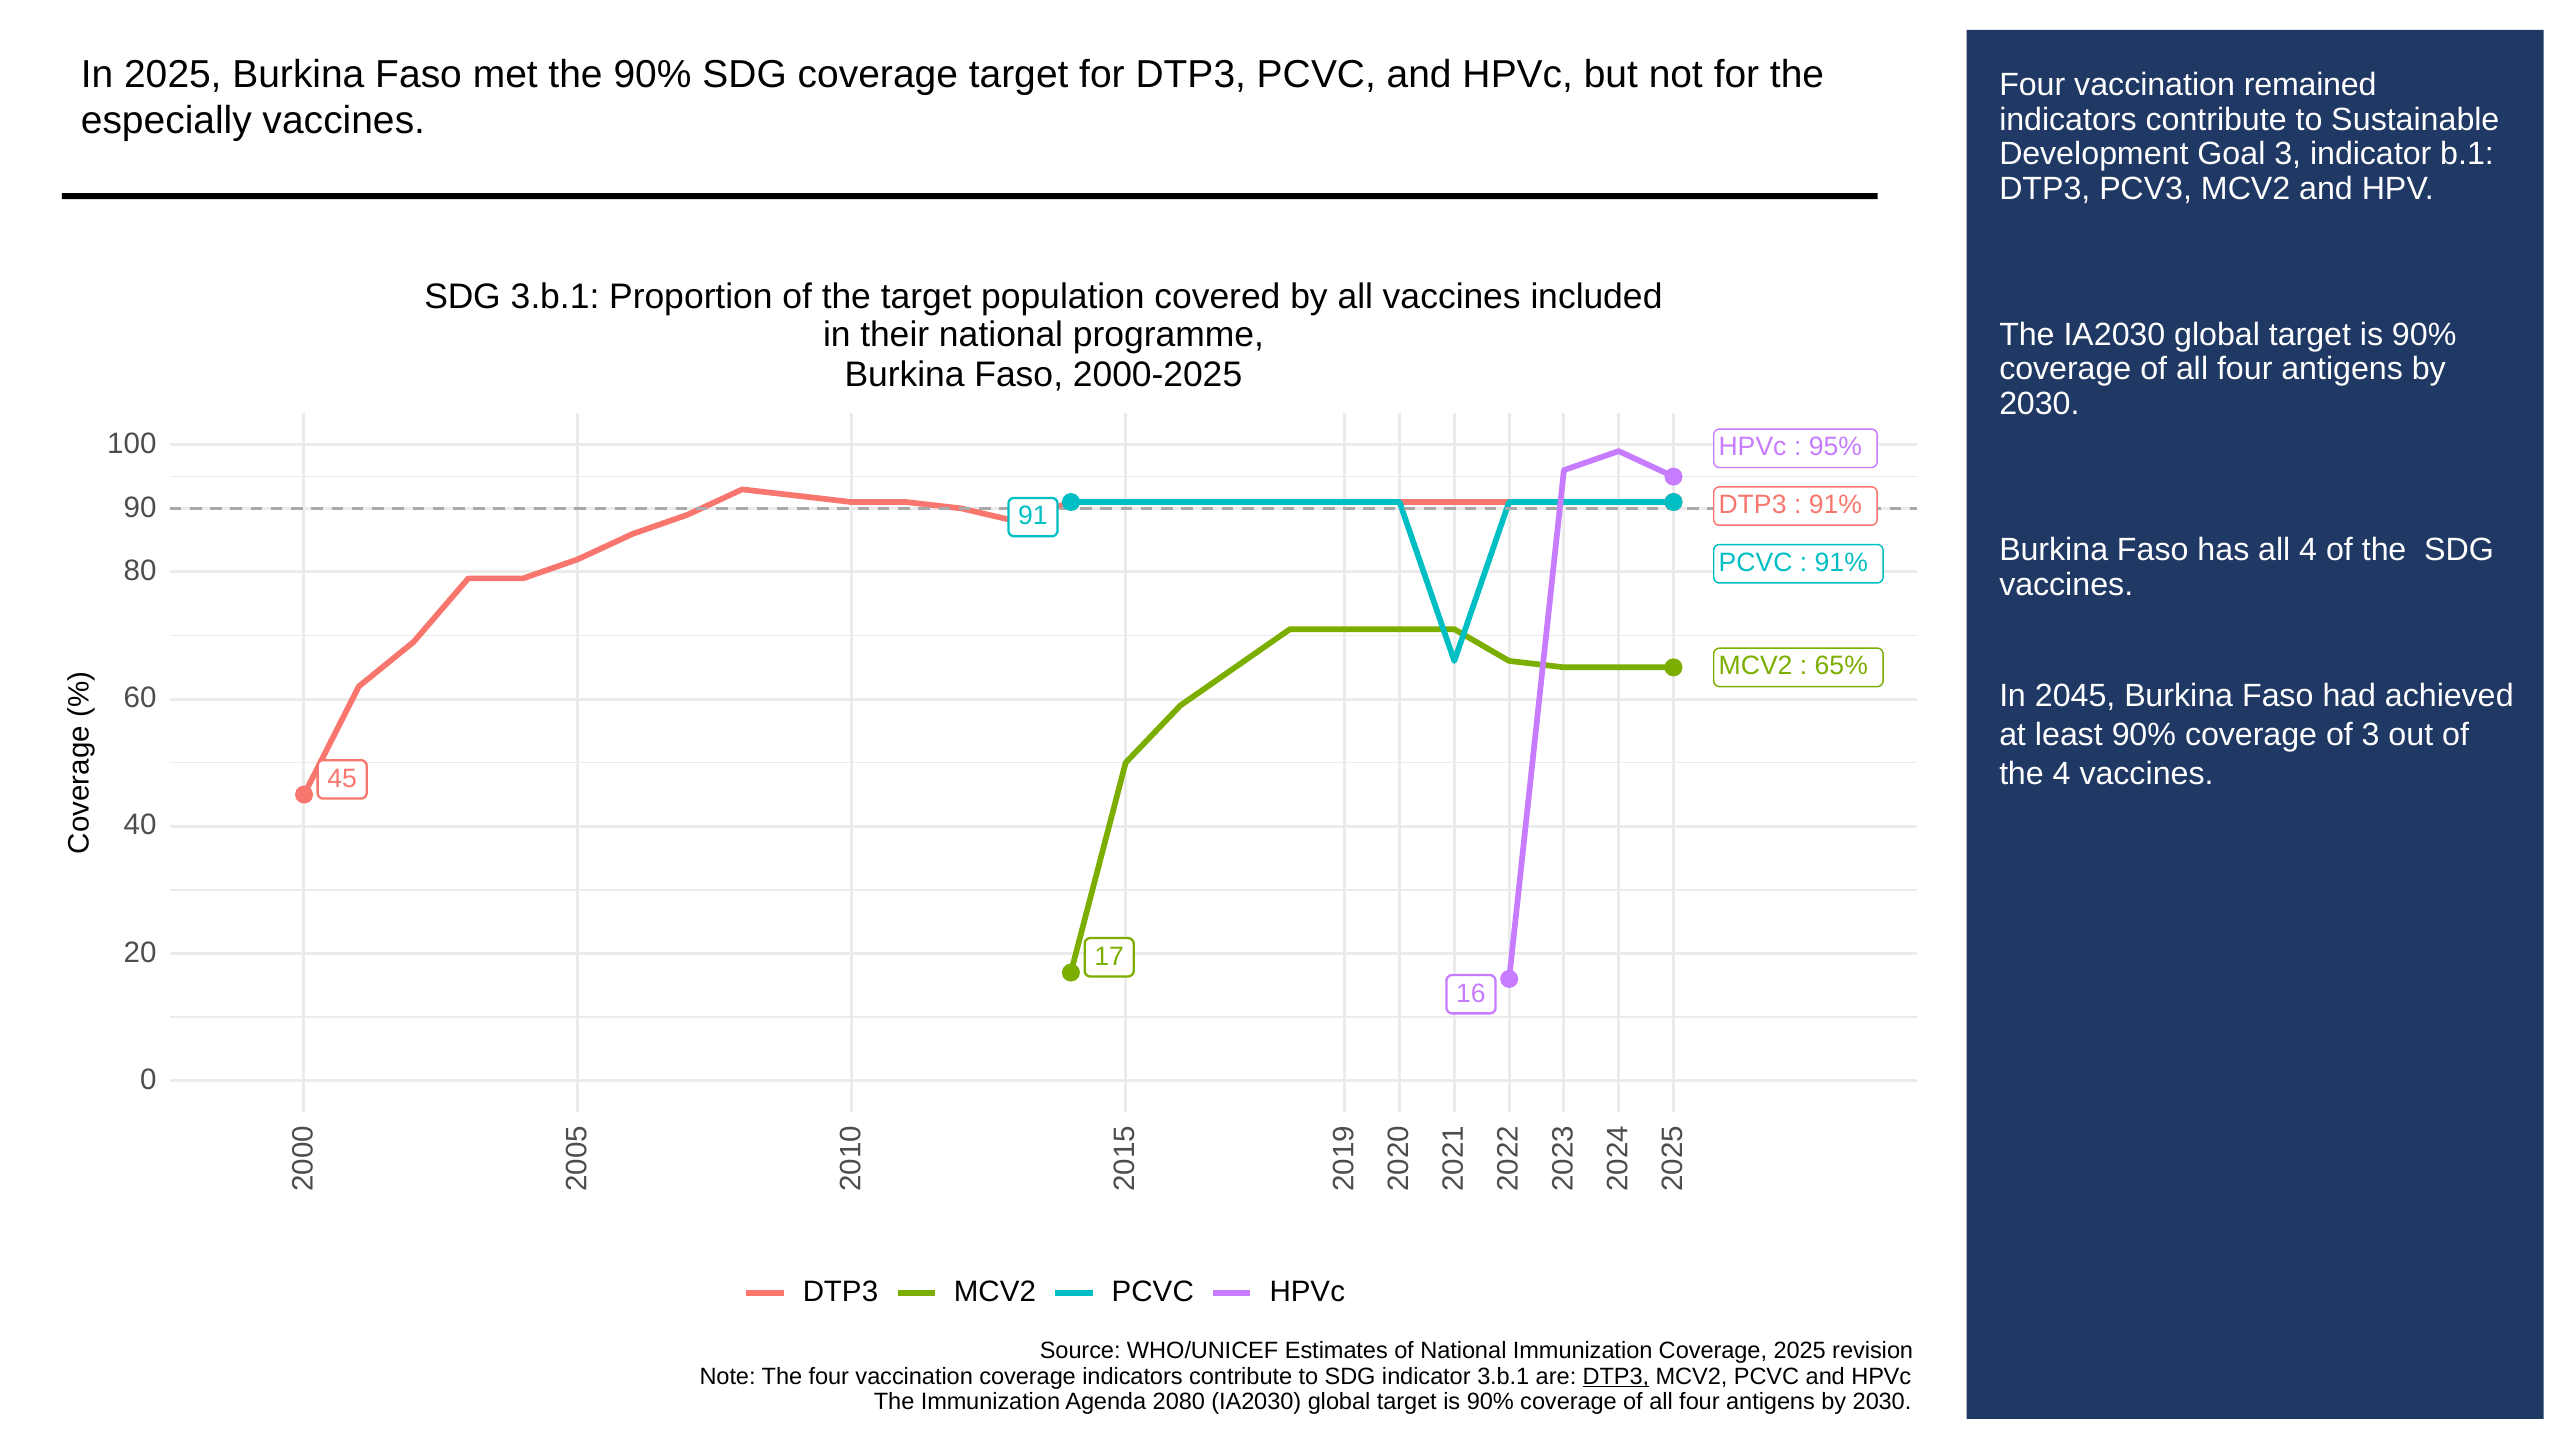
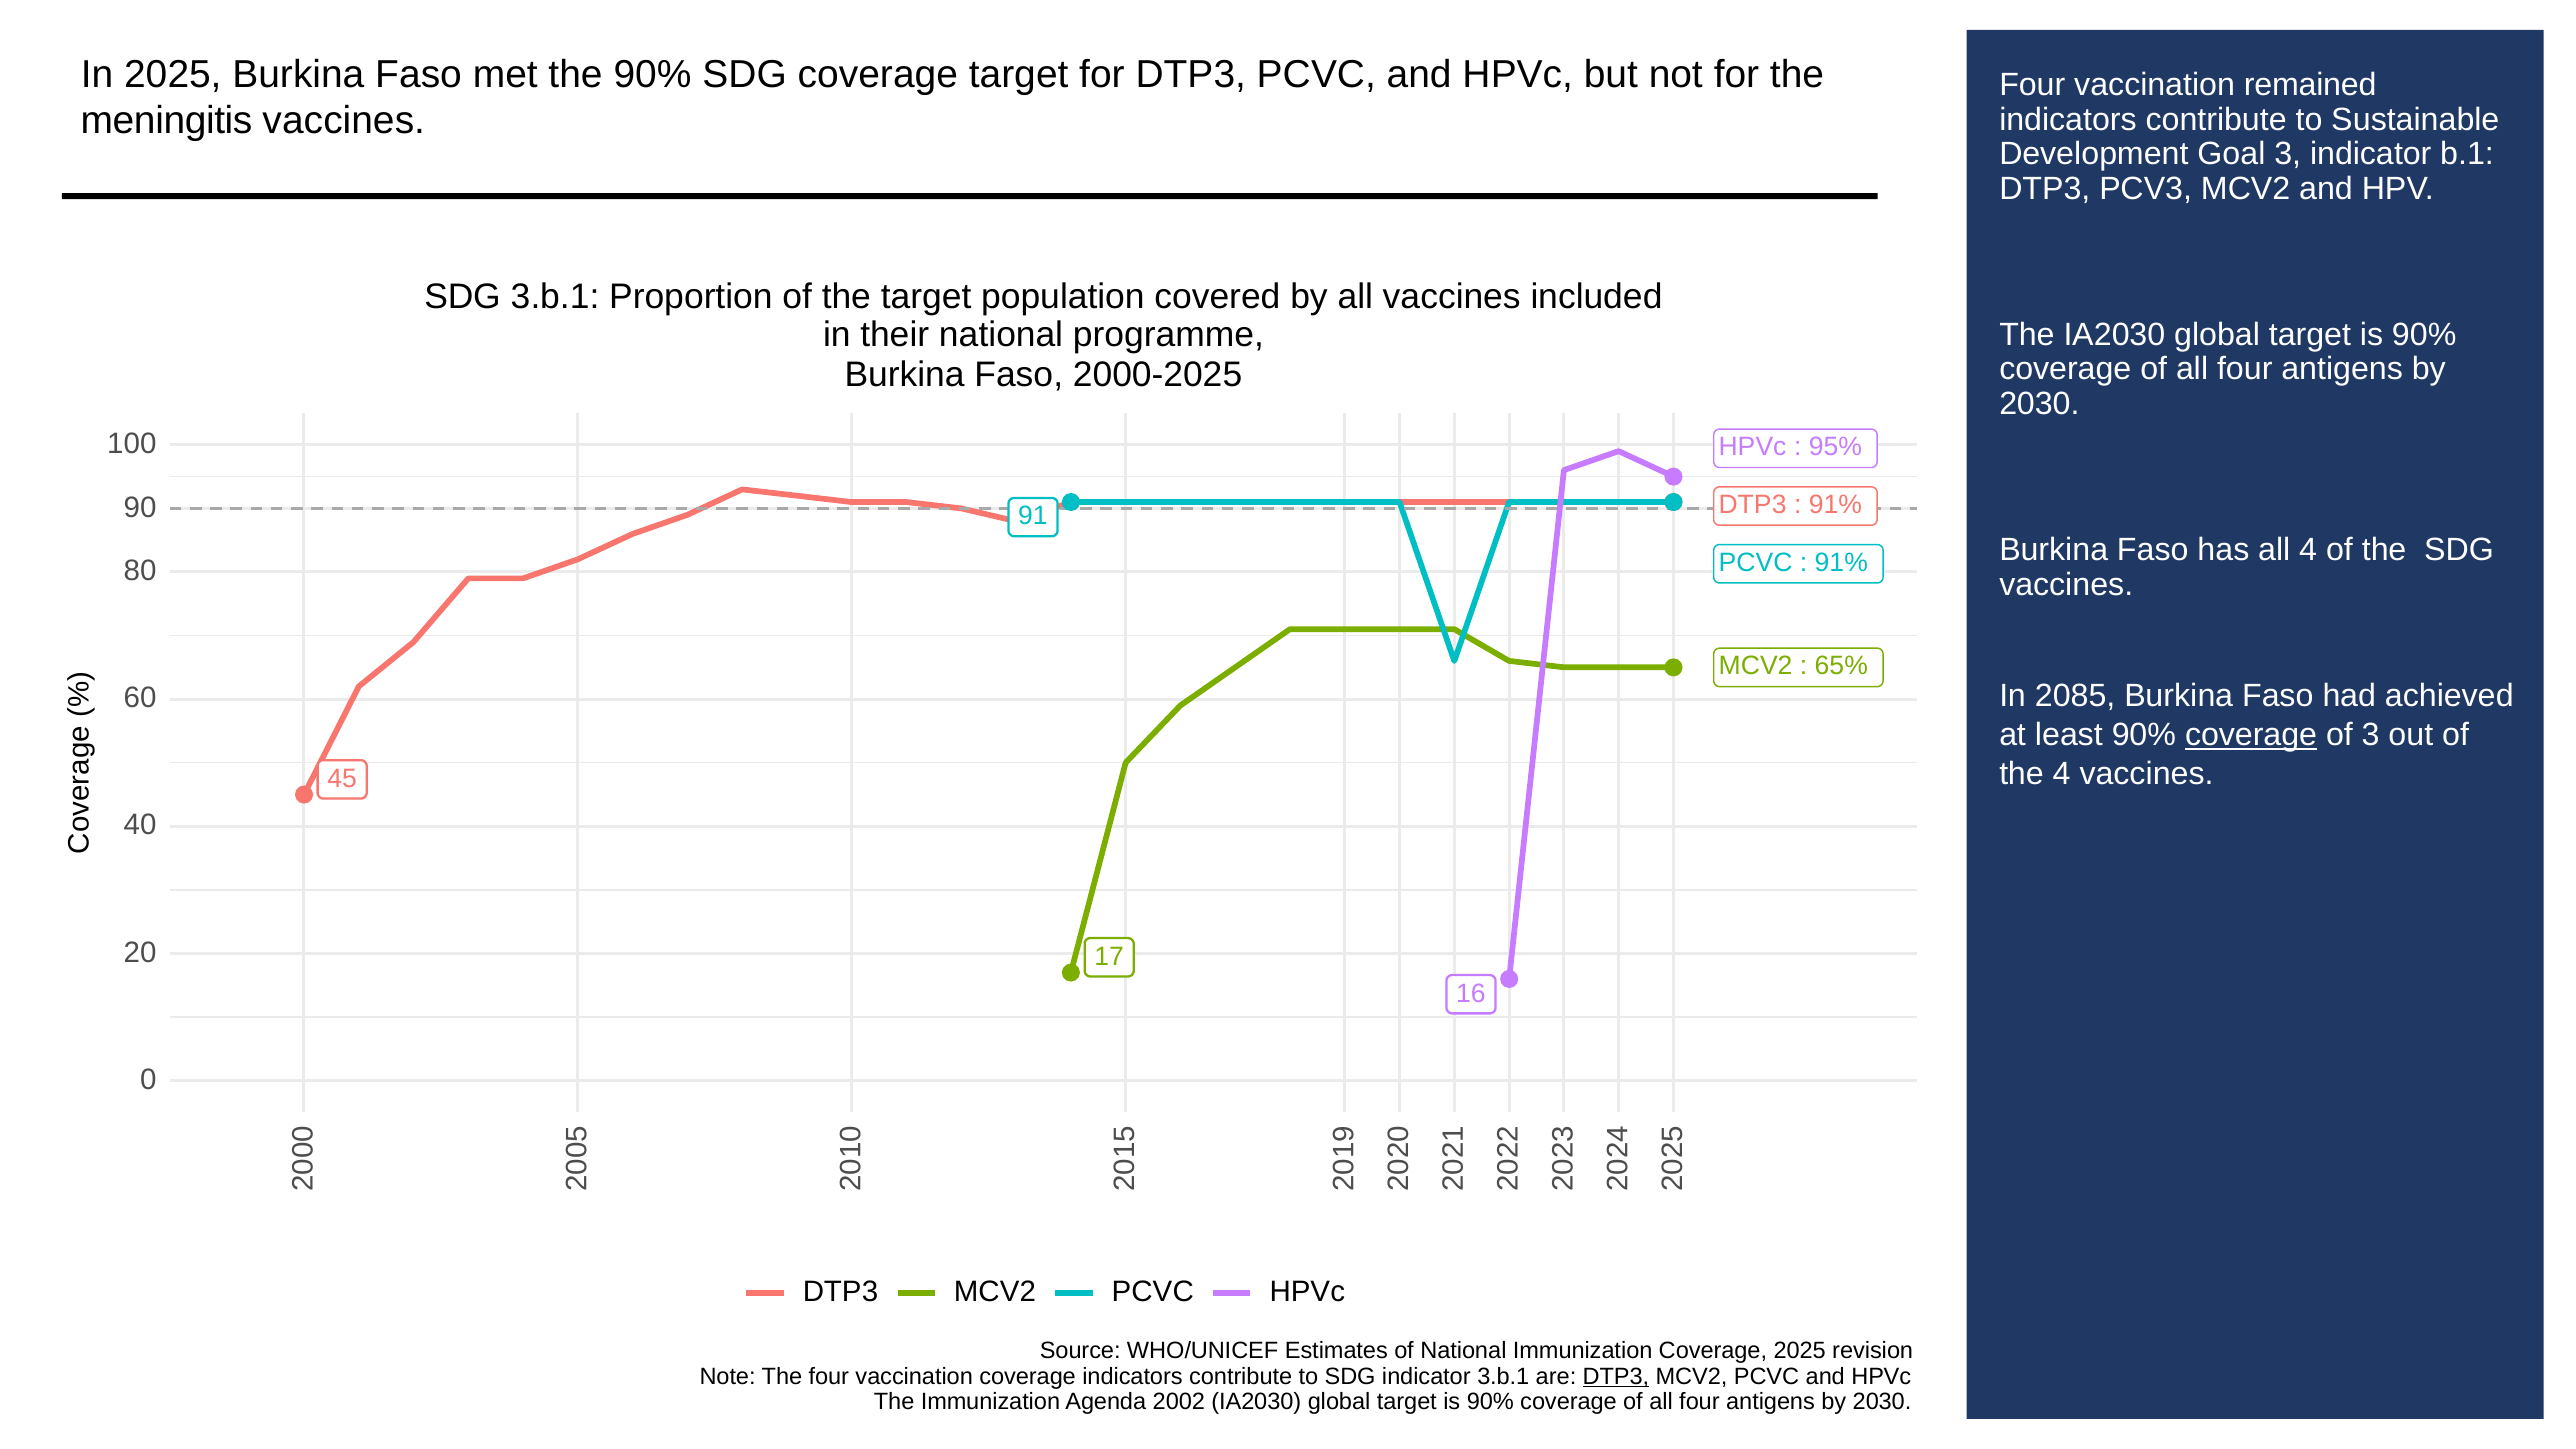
especially: especially -> meningitis
2045: 2045 -> 2085
coverage at (2251, 735) underline: none -> present
2080: 2080 -> 2002
